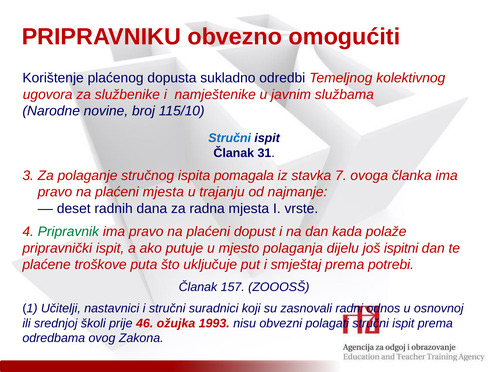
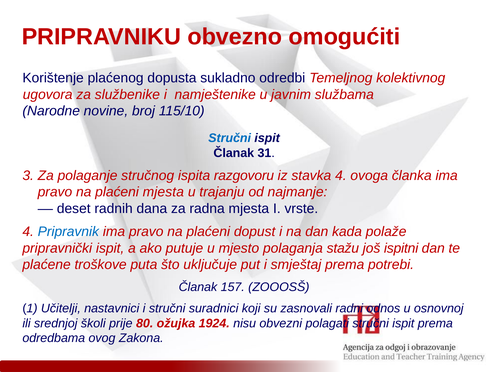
pomagala: pomagala -> razgovoru
stavka 7: 7 -> 4
Pripravnik colour: green -> blue
dijelu: dijelu -> stažu
46: 46 -> 80
1993: 1993 -> 1924
